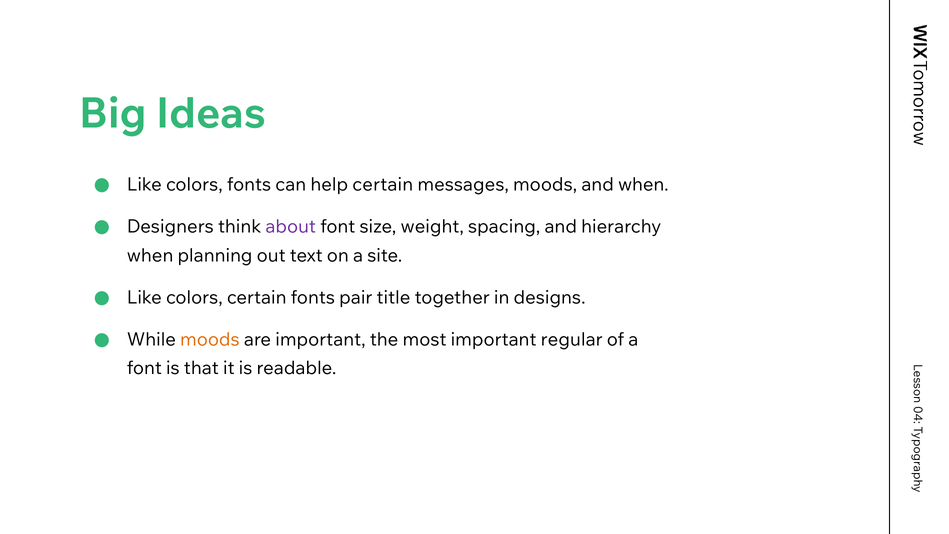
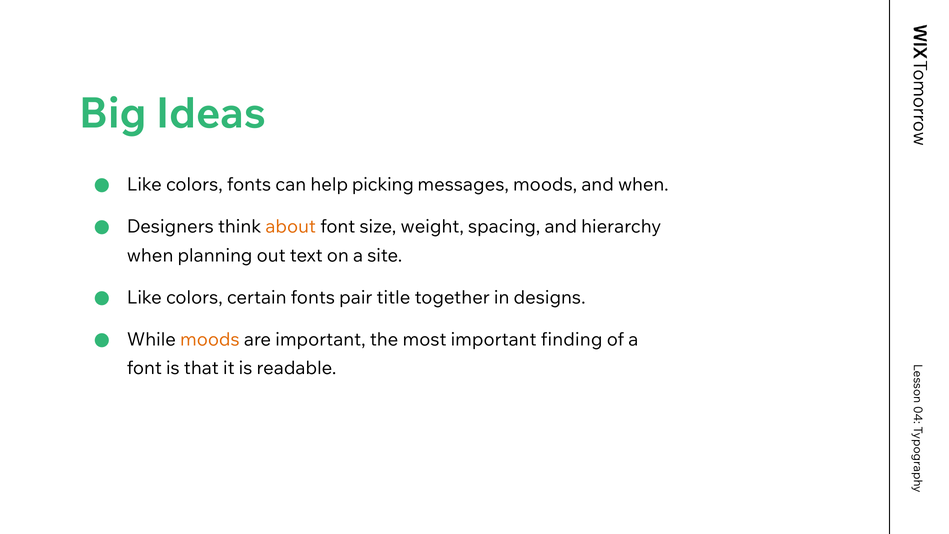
help certain: certain -> picking
about colour: purple -> orange
regular: regular -> finding
